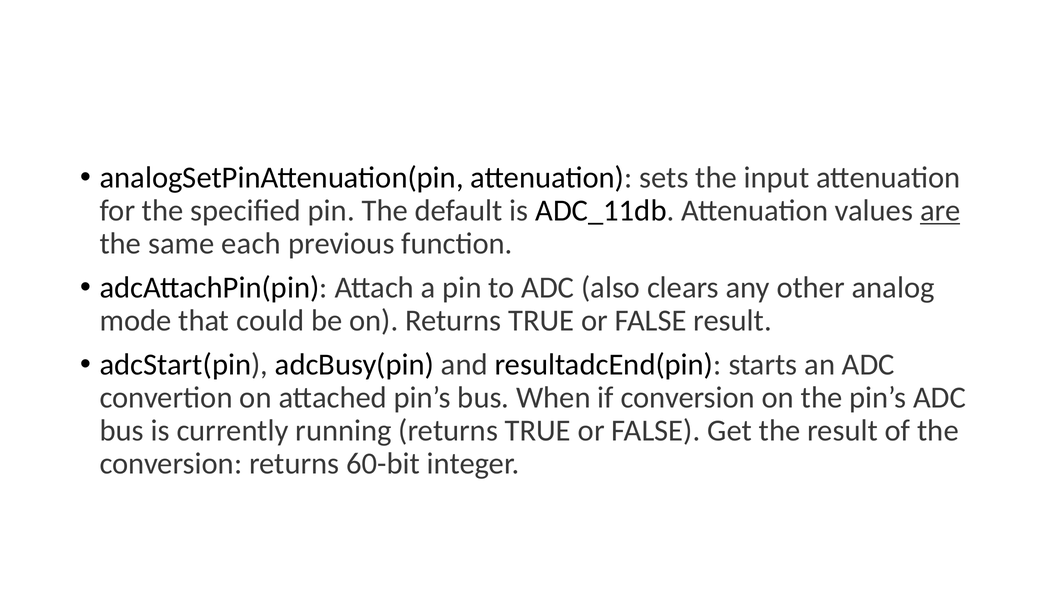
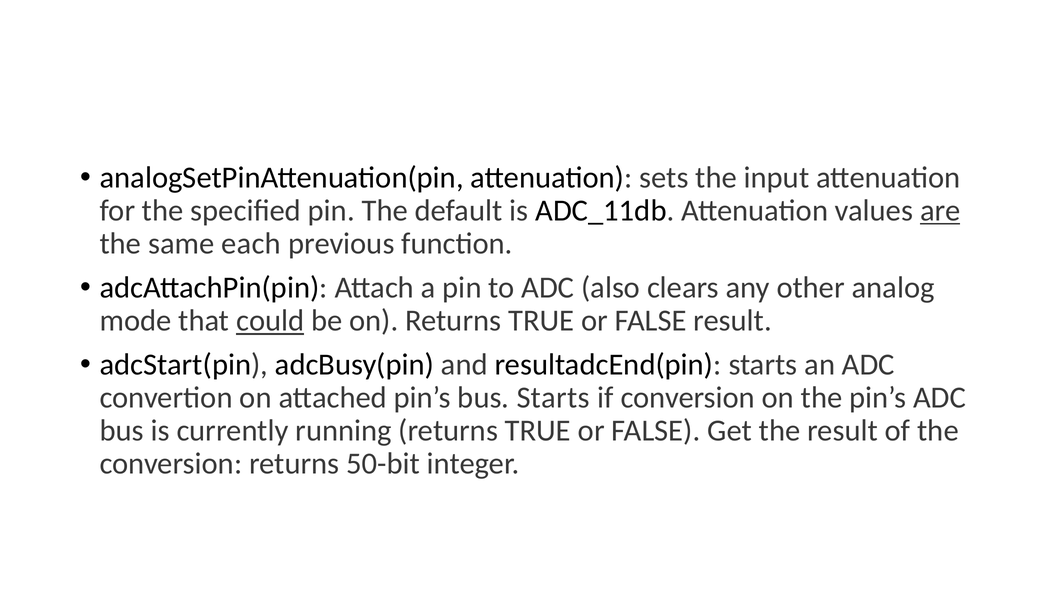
could underline: none -> present
bus When: When -> Starts
60-bit: 60-bit -> 50-bit
